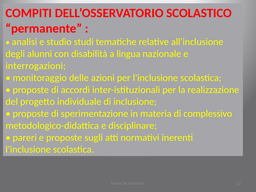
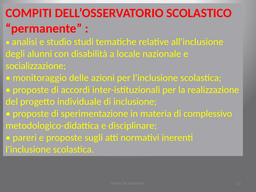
lingua: lingua -> locale
interrogazioni: interrogazioni -> socializzazione
